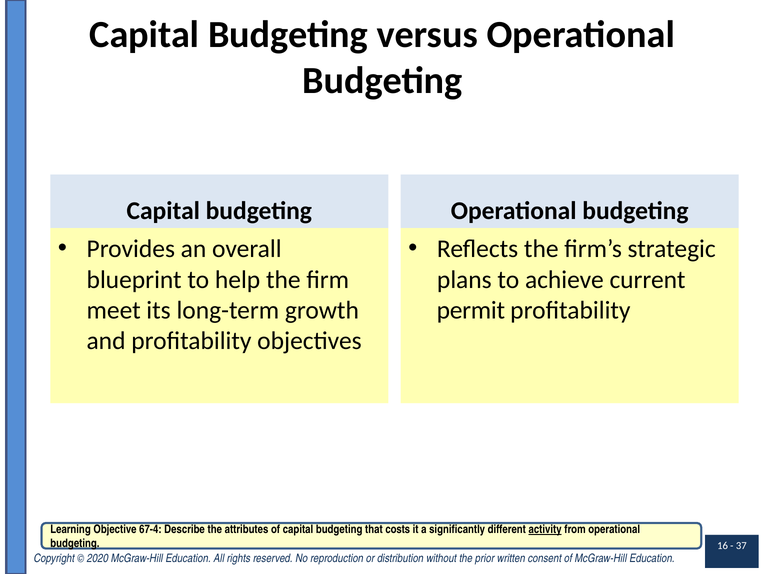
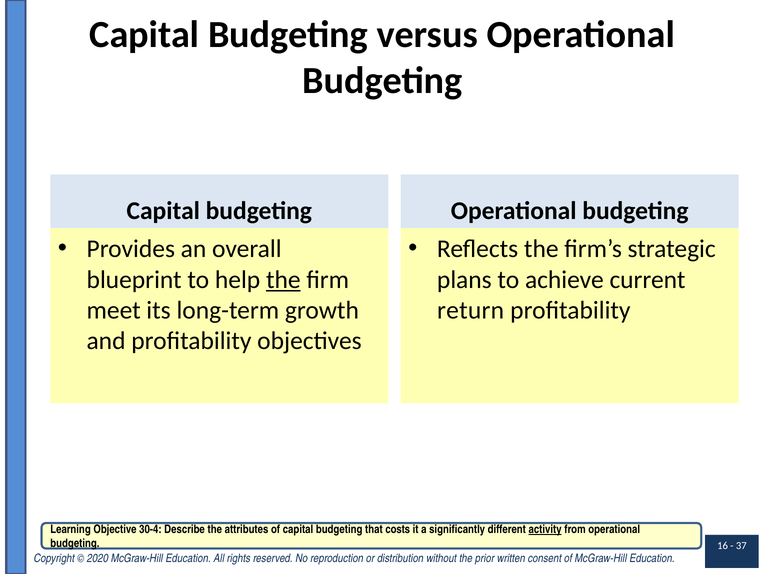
the at (283, 279) underline: none -> present
permit: permit -> return
67-4: 67-4 -> 30-4
